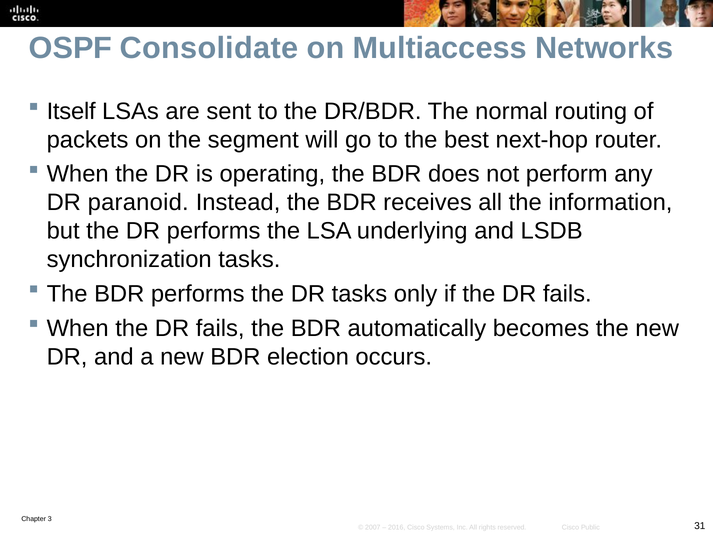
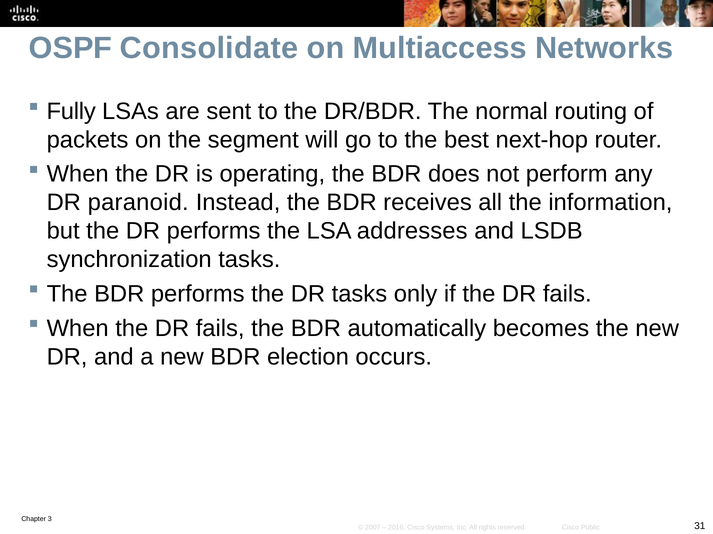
Itself: Itself -> Fully
underlying: underlying -> addresses
